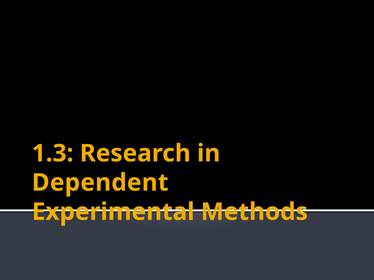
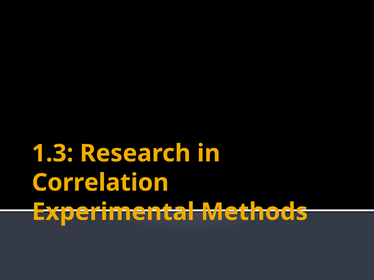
Dependent: Dependent -> Correlation
